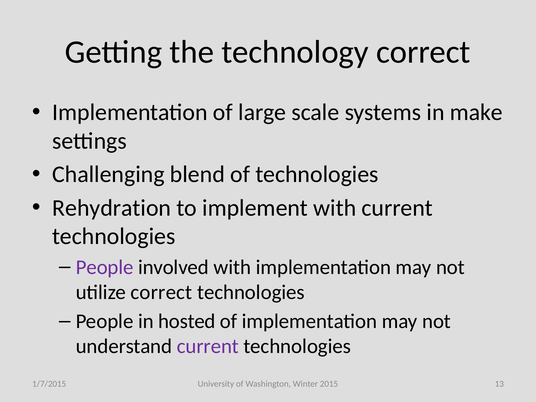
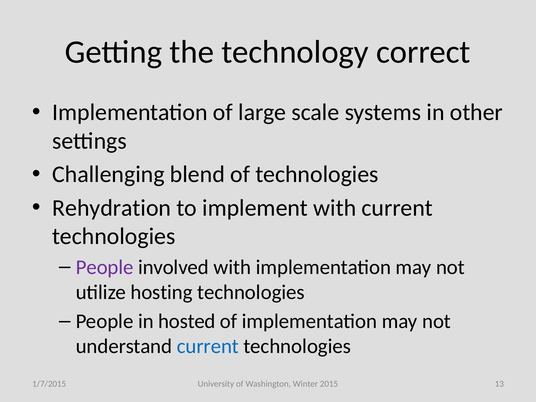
make: make -> other
utilize correct: correct -> hosting
current at (208, 346) colour: purple -> blue
